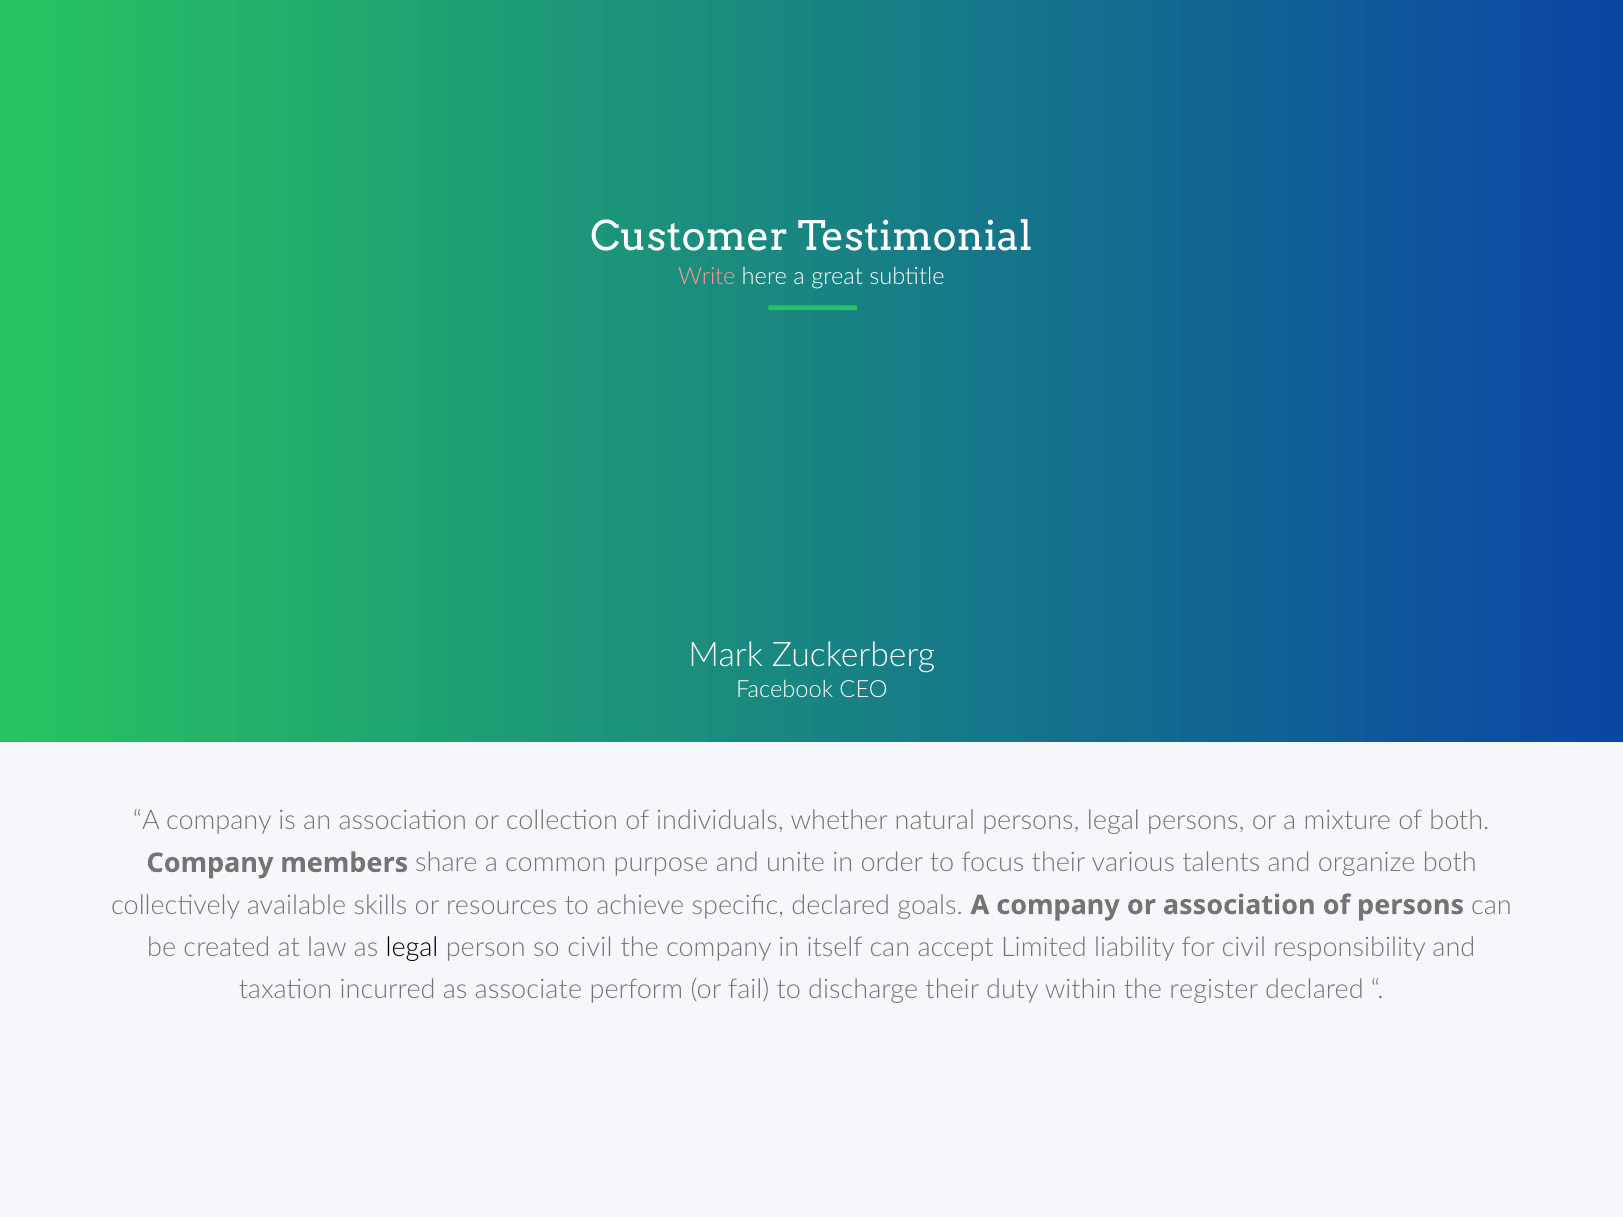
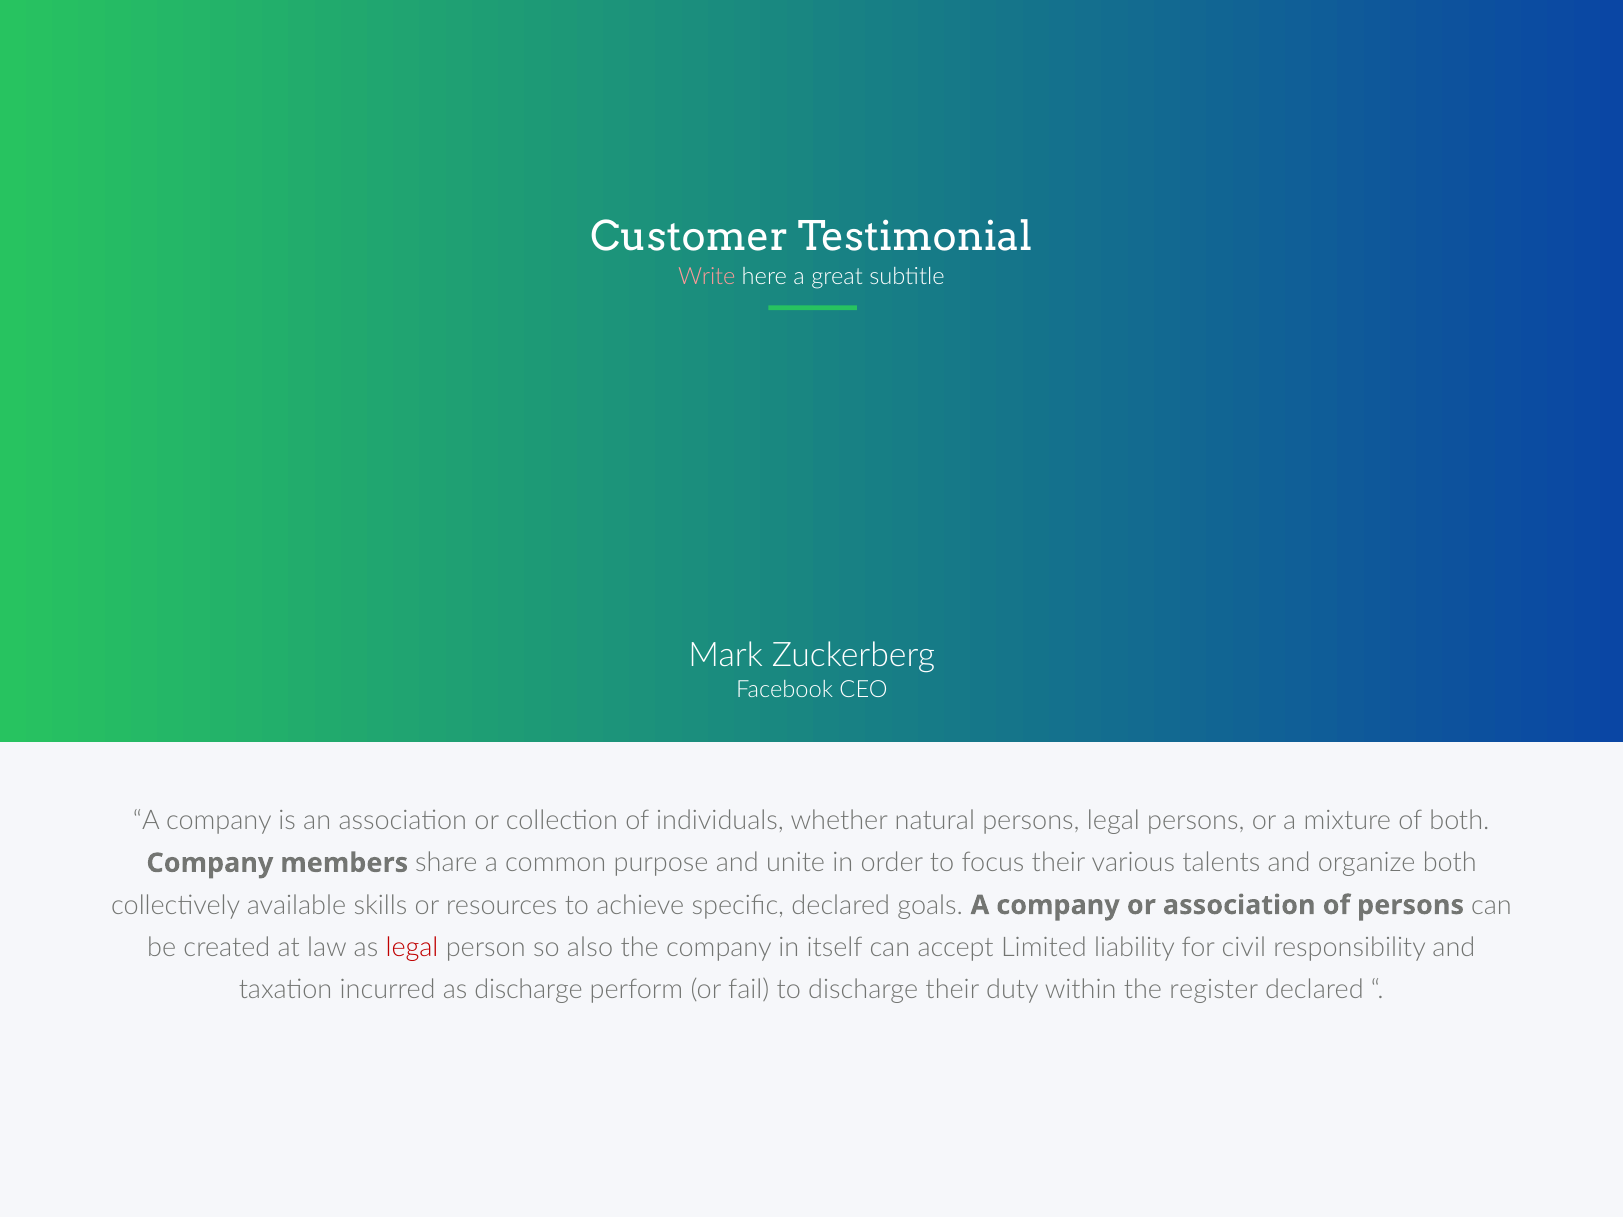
legal at (412, 948) colour: black -> red
so civil: civil -> also
as associate: associate -> discharge
